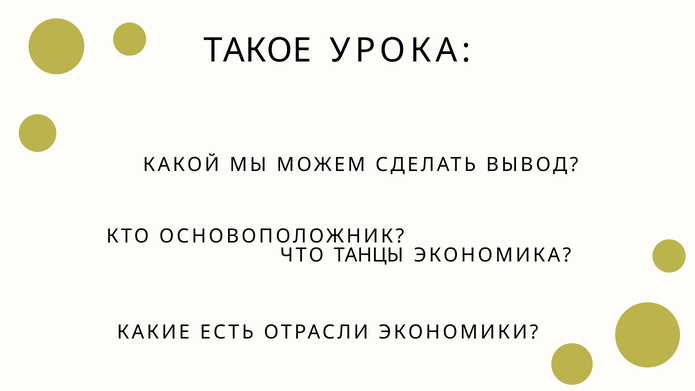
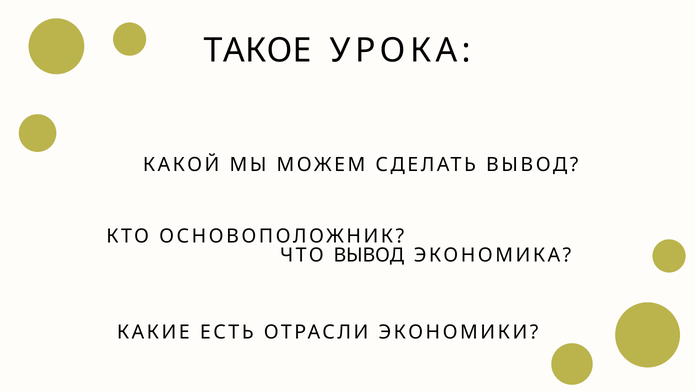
ЧТО ТАНЦЫ: ТАНЦЫ -> ВЫВОД
